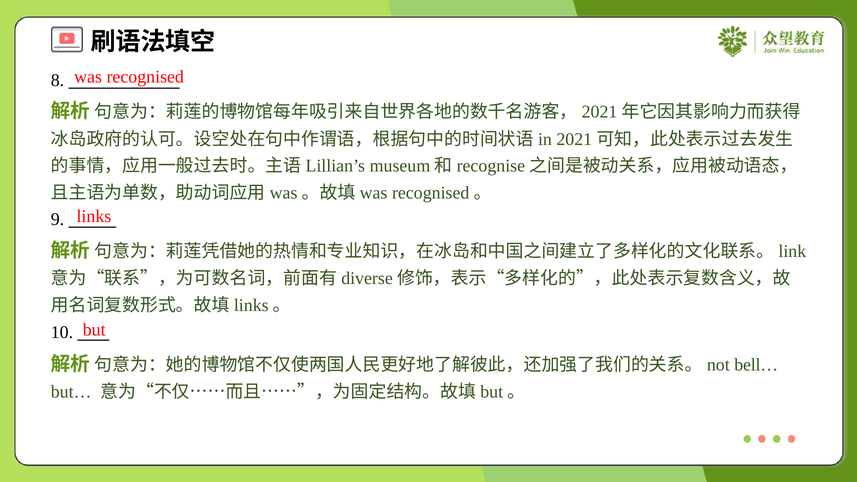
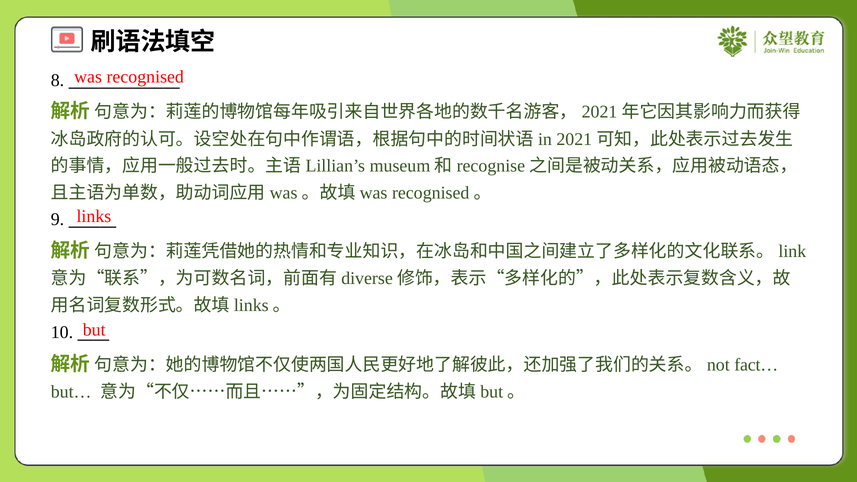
bell…: bell… -> fact…
